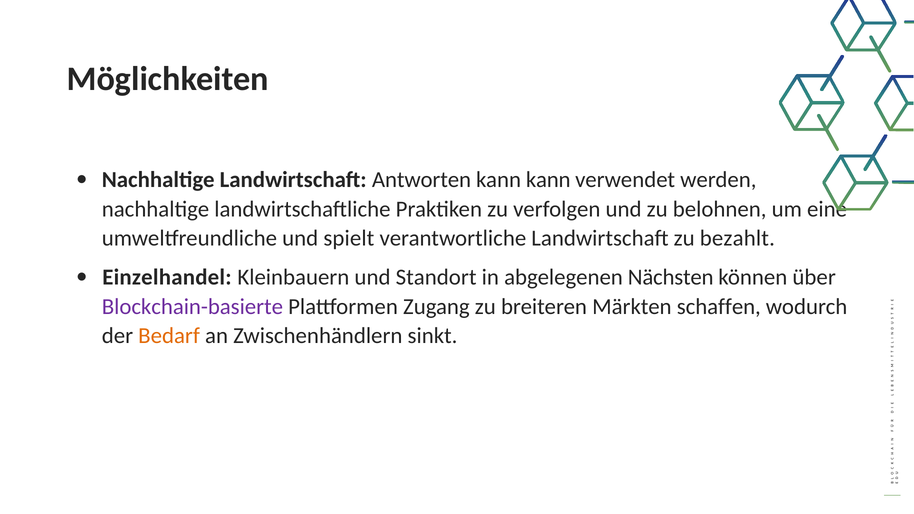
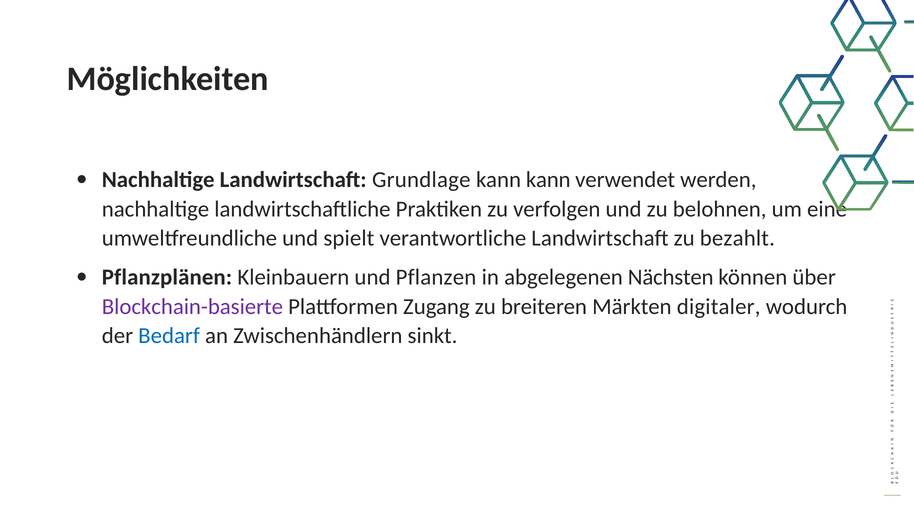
Antworten: Antworten -> Grundlage
Einzelhandel: Einzelhandel -> Pflanzplänen
Standort: Standort -> Pflanzen
schaffen: schaffen -> digitaler
Bedarf colour: orange -> blue
